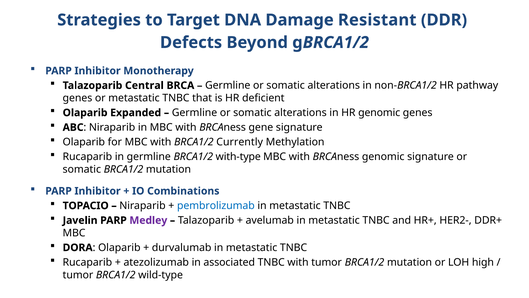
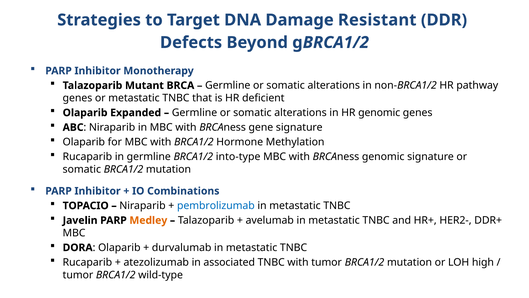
Central: Central -> Mutant
Currently: Currently -> Hormone
with-type: with-type -> into-type
Medley colour: purple -> orange
